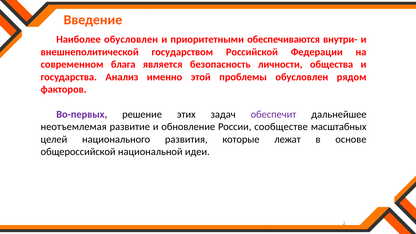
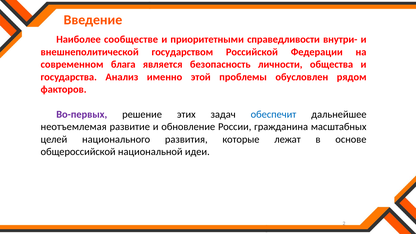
Наиболее обусловлен: обусловлен -> сообществе
обеспечиваются: обеспечиваются -> справедливости
обеспечит colour: purple -> blue
сообществе: сообществе -> гражданина
